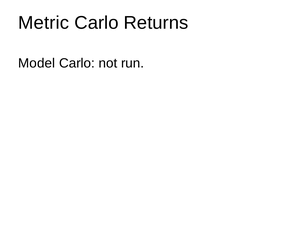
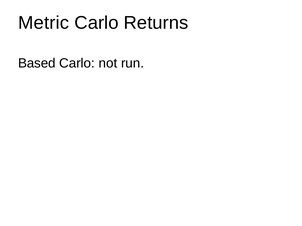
Model: Model -> Based
